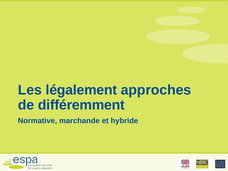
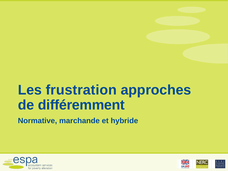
légalement: légalement -> frustration
